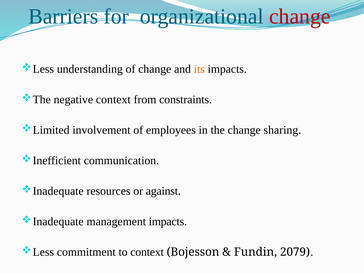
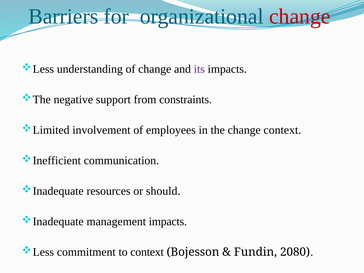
its colour: orange -> purple
negative context: context -> support
change sharing: sharing -> context
against: against -> should
2079: 2079 -> 2080
